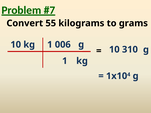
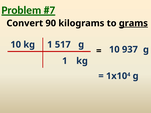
55: 55 -> 90
grams underline: none -> present
006: 006 -> 517
310: 310 -> 937
